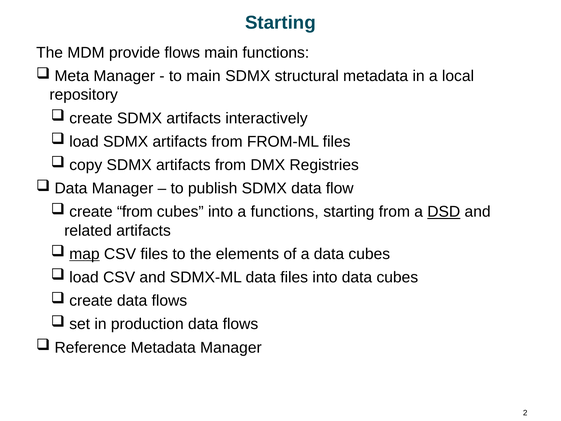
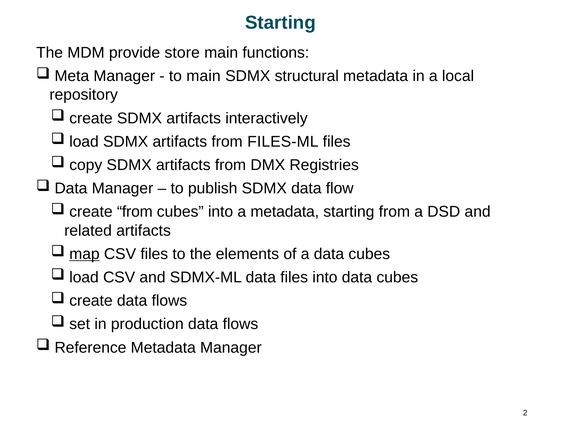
provide flows: flows -> store
FROM-ML: FROM-ML -> FILES-ML
a functions: functions -> metadata
DSD underline: present -> none
